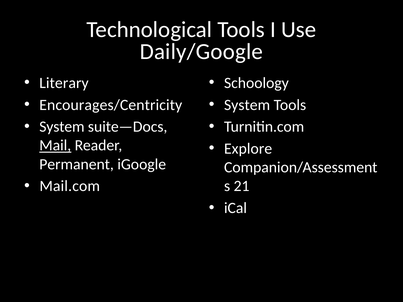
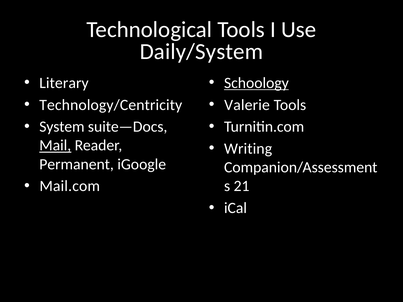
Daily/Google: Daily/Google -> Daily/System
Schoology underline: none -> present
Encourages/Centricity: Encourages/Centricity -> Technology/Centricity
System at (247, 105): System -> Valerie
Explore: Explore -> Writing
